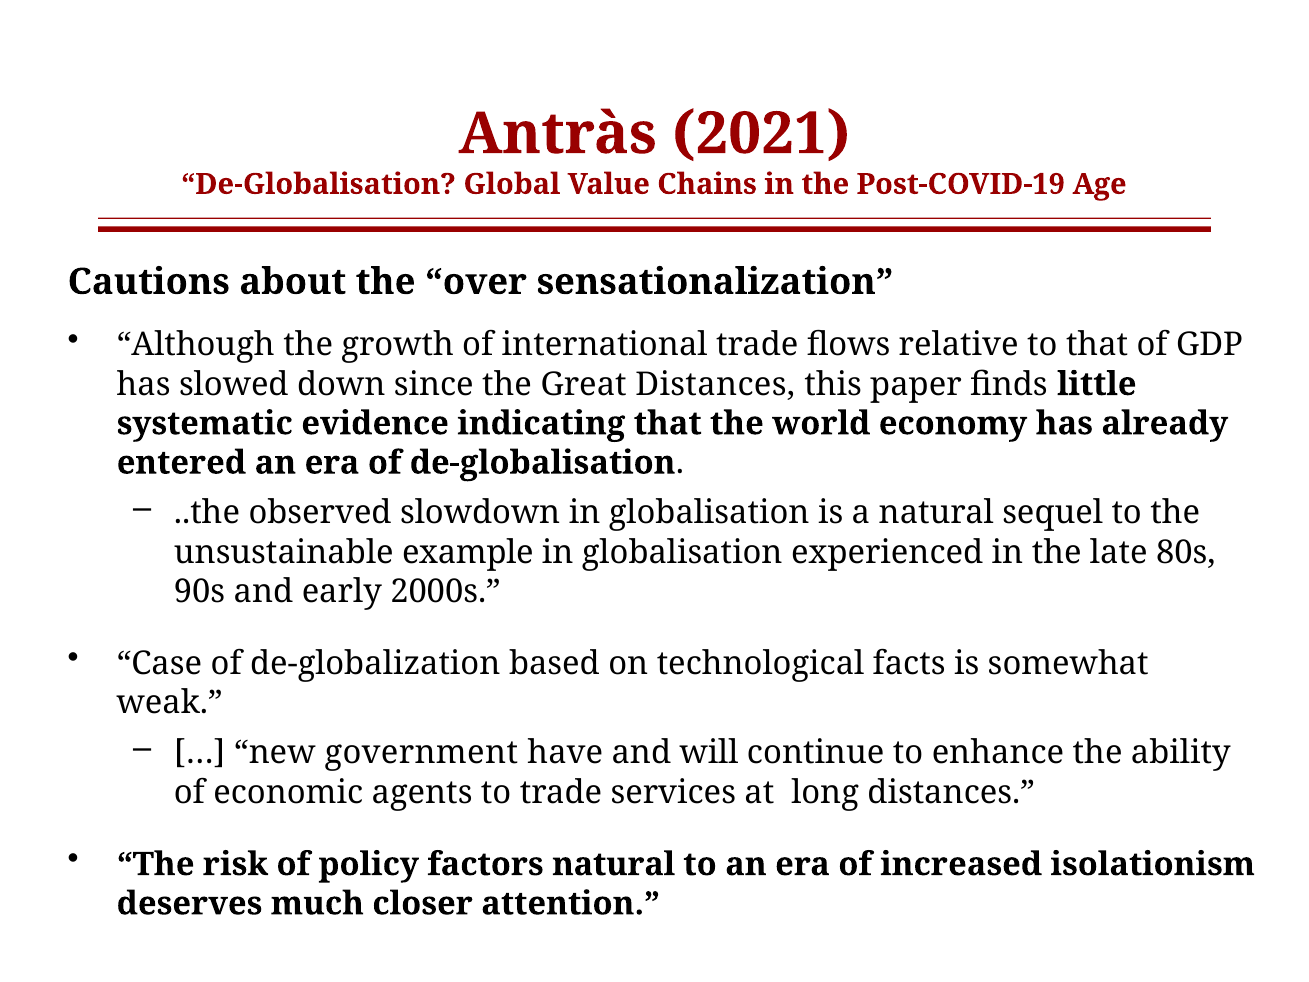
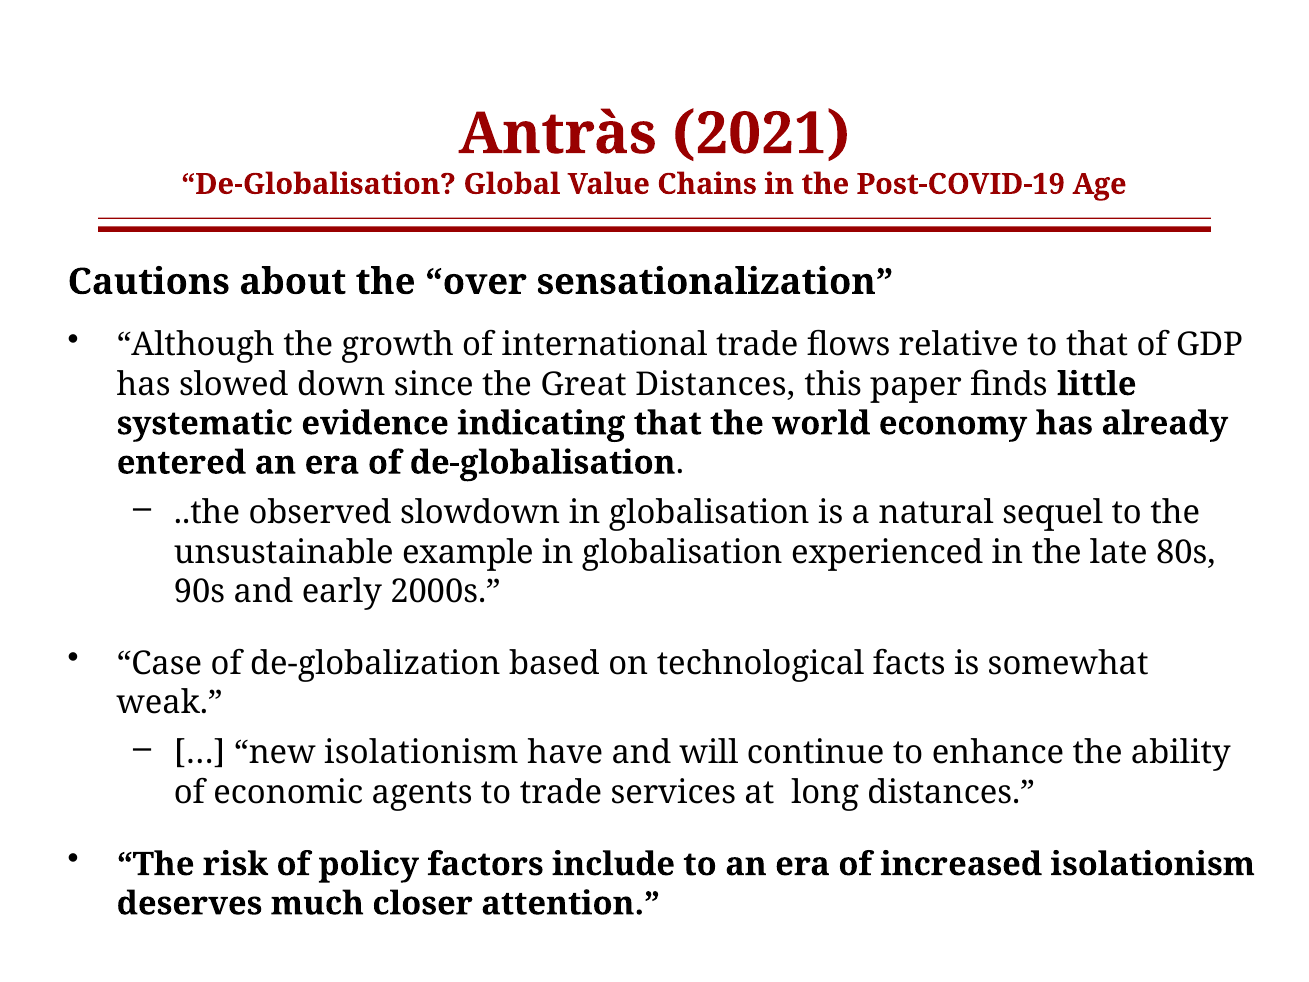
new government: government -> isolationism
factors natural: natural -> include
